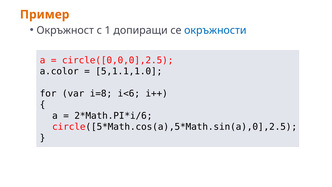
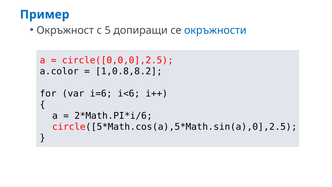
Пример colour: orange -> blue
1: 1 -> 5
5,1.1,1.0: 5,1.1,1.0 -> 1,0.8,8.2
i=8: i=8 -> i=6
